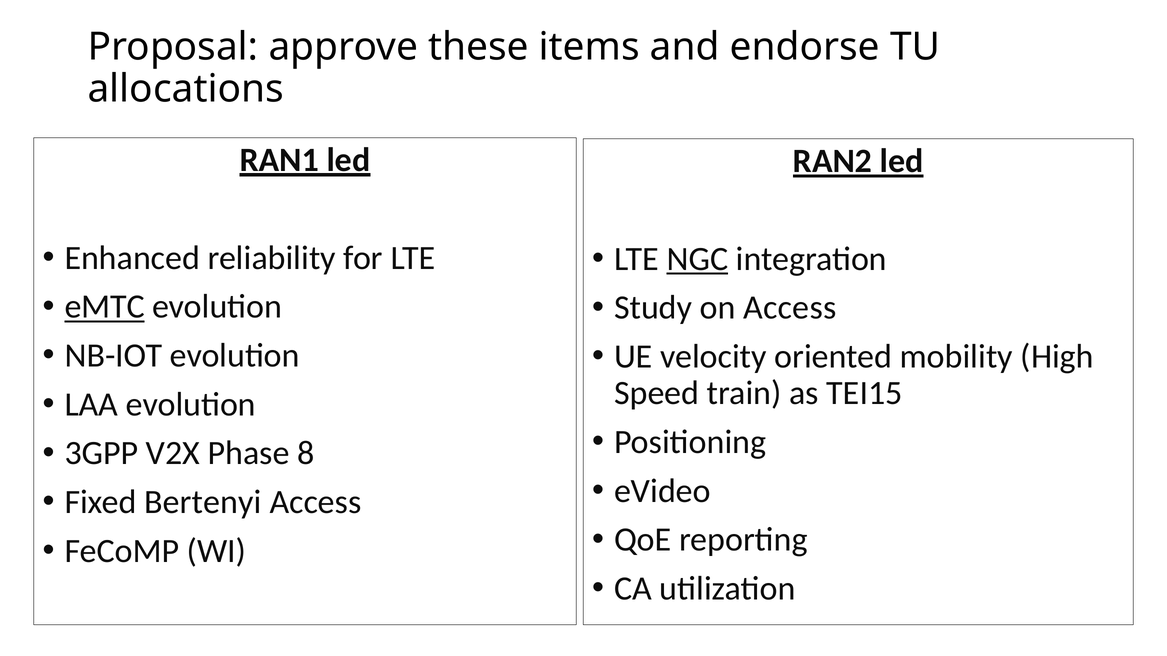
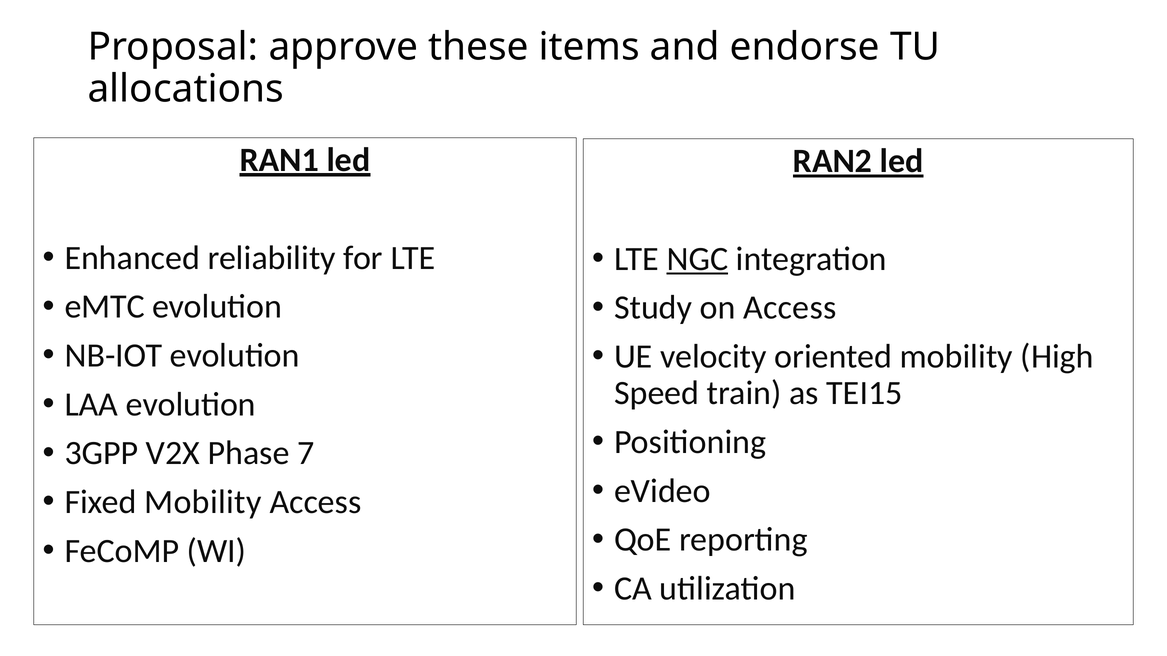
eMTC underline: present -> none
8: 8 -> 7
Fixed Bertenyi: Bertenyi -> Mobility
